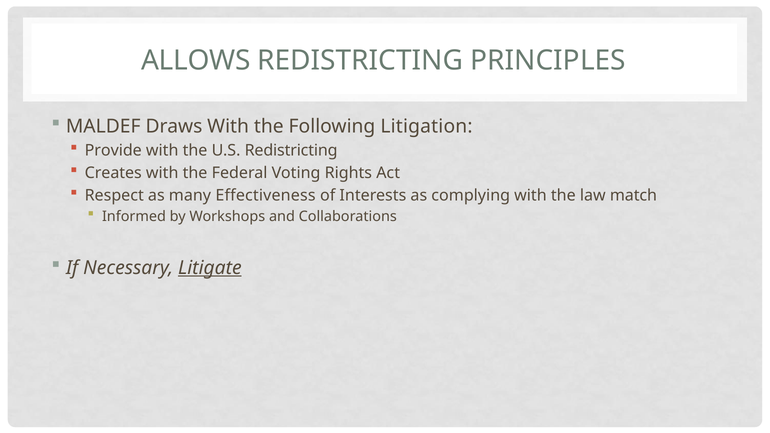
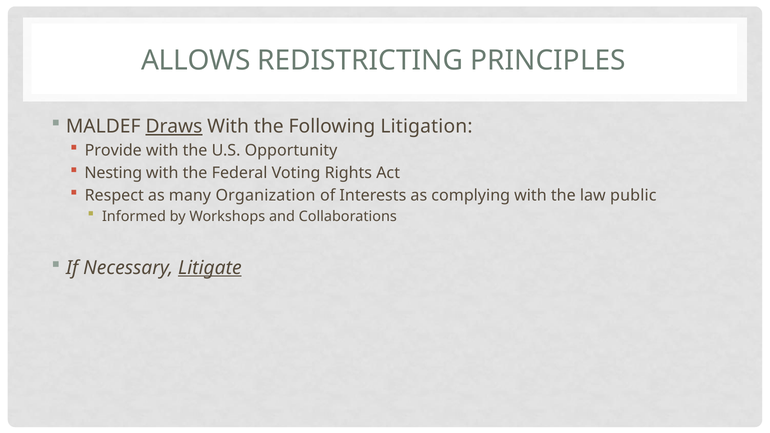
Draws underline: none -> present
U.S Redistricting: Redistricting -> Opportunity
Creates: Creates -> Nesting
Effectiveness: Effectiveness -> Organization
match: match -> public
